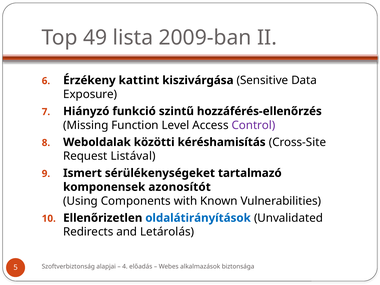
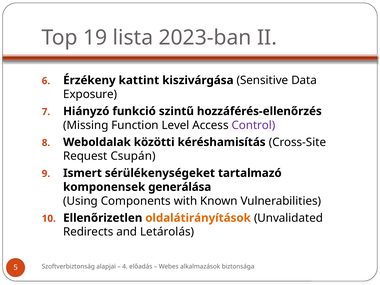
49: 49 -> 19
2009-ban: 2009-ban -> 2023-ban
Listával: Listával -> Csupán
azonosítót: azonosítót -> generálása
oldalátirányítások colour: blue -> orange
